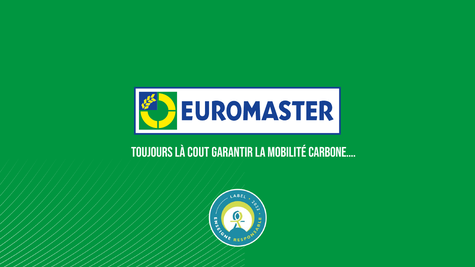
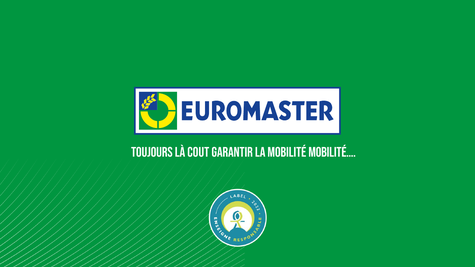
CARBONE…: CARBONE… -> MOBILITÉ…
